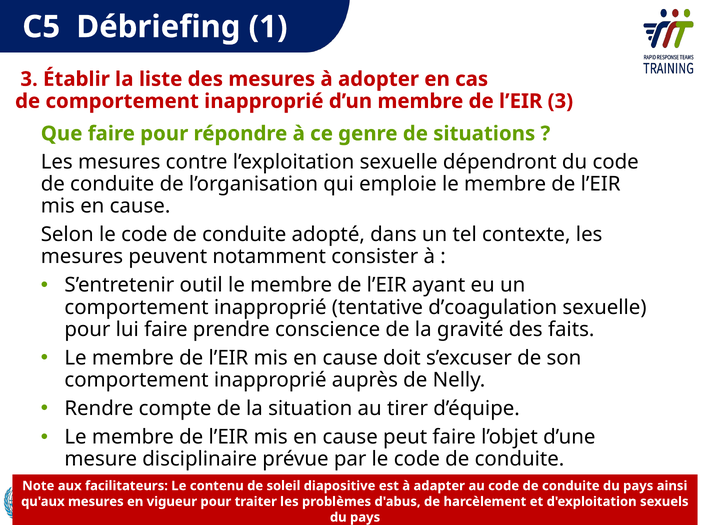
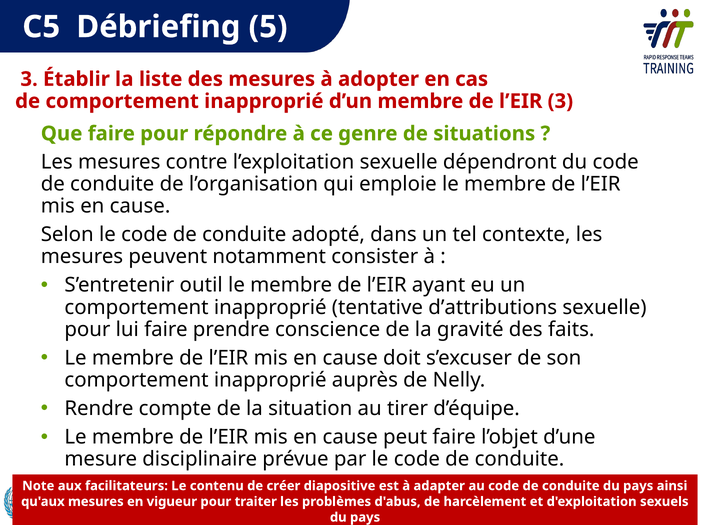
Débriefing 1: 1 -> 5
d’coagulation: d’coagulation -> d’attributions
soleil: soleil -> créer
